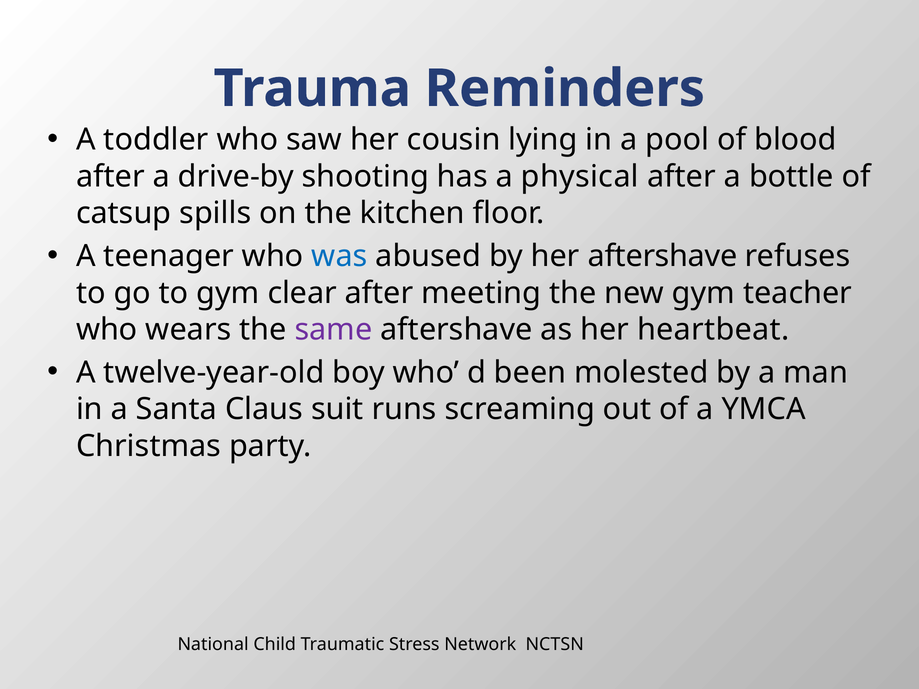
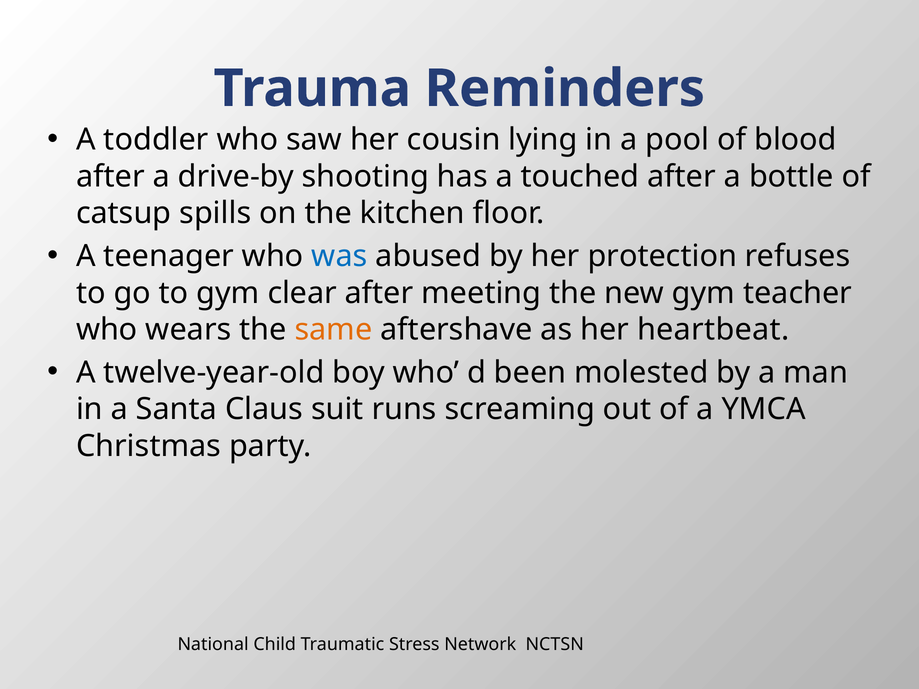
physical: physical -> touched
her aftershave: aftershave -> protection
same colour: purple -> orange
